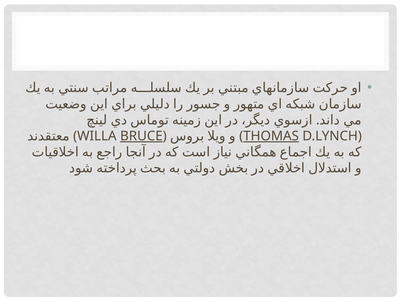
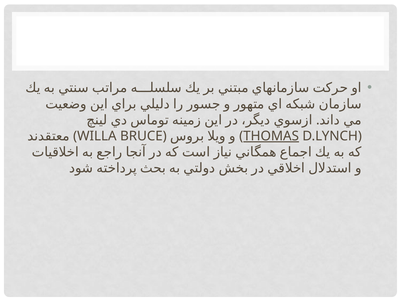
BRUCE underline: present -> none
